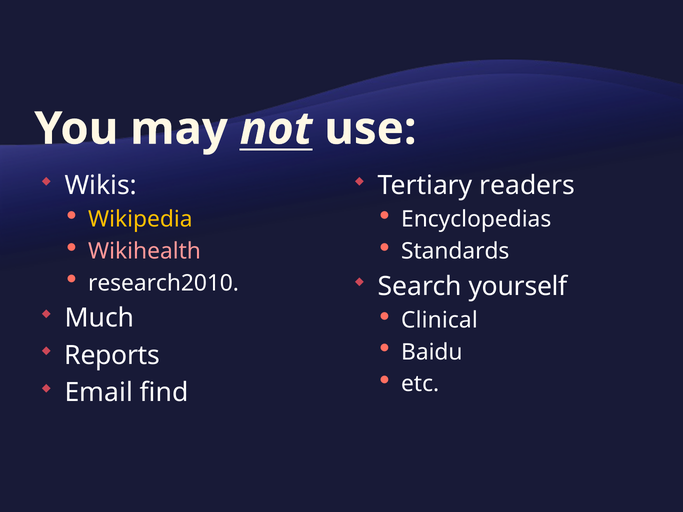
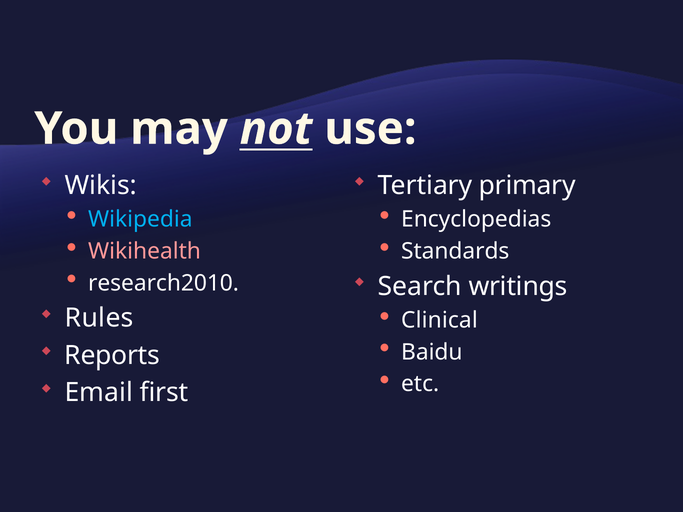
readers: readers -> primary
Wikipedia colour: yellow -> light blue
yourself: yourself -> writings
Much: Much -> Rules
find: find -> first
